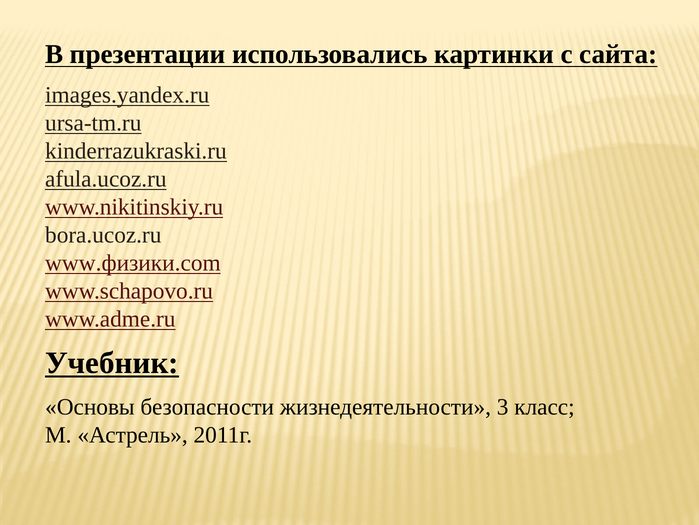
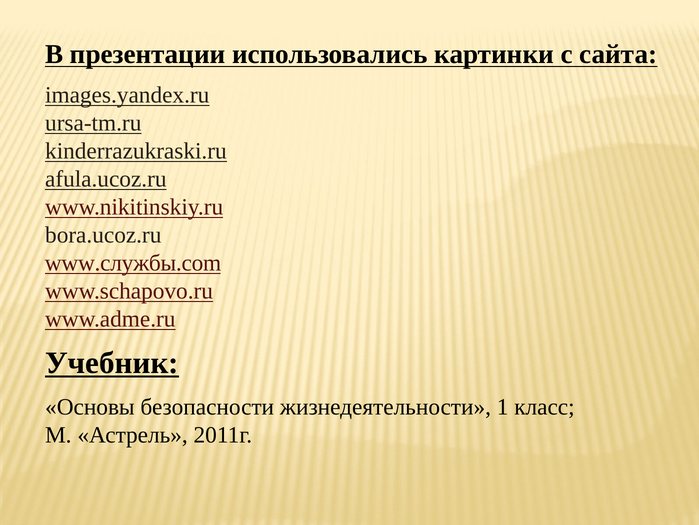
www.физики.com: www.физики.com -> www.службы.com
3: 3 -> 1
